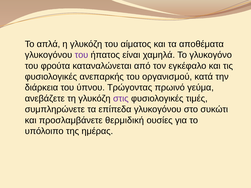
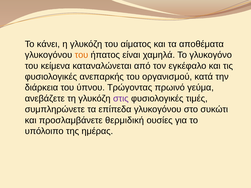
απλά: απλά -> κάνει
του at (81, 55) colour: purple -> orange
φρούτα: φρούτα -> κείμενα
